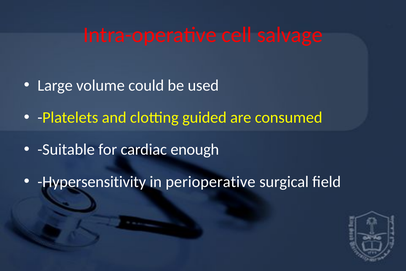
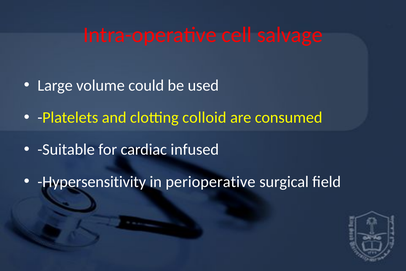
guided: guided -> colloid
enough: enough -> infused
